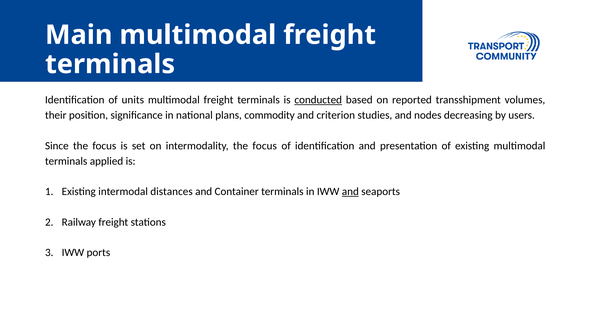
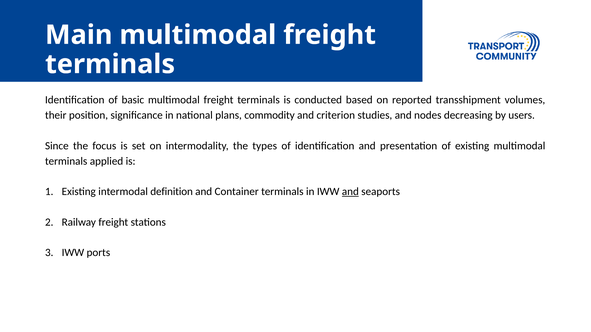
units: units -> basic
conducted underline: present -> none
intermodality the focus: focus -> types
distances: distances -> definition
